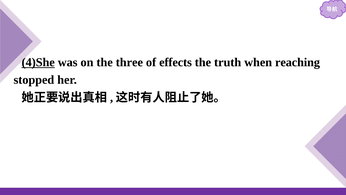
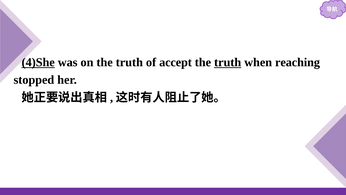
on the three: three -> truth
effects: effects -> accept
truth at (228, 62) underline: none -> present
